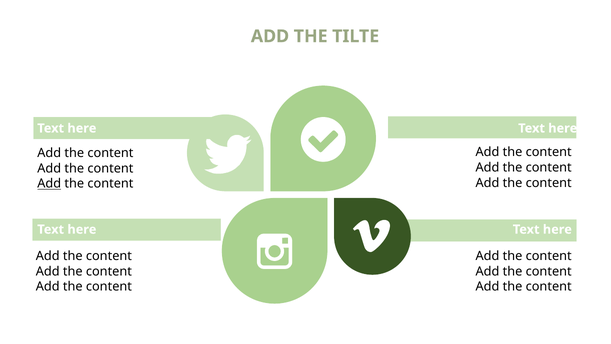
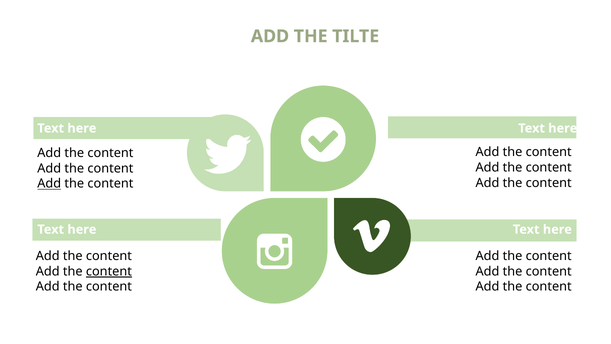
content at (109, 271) underline: none -> present
